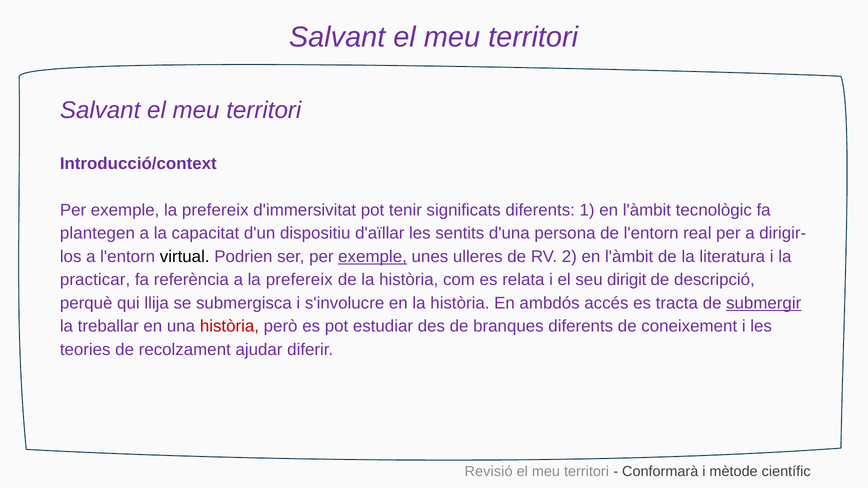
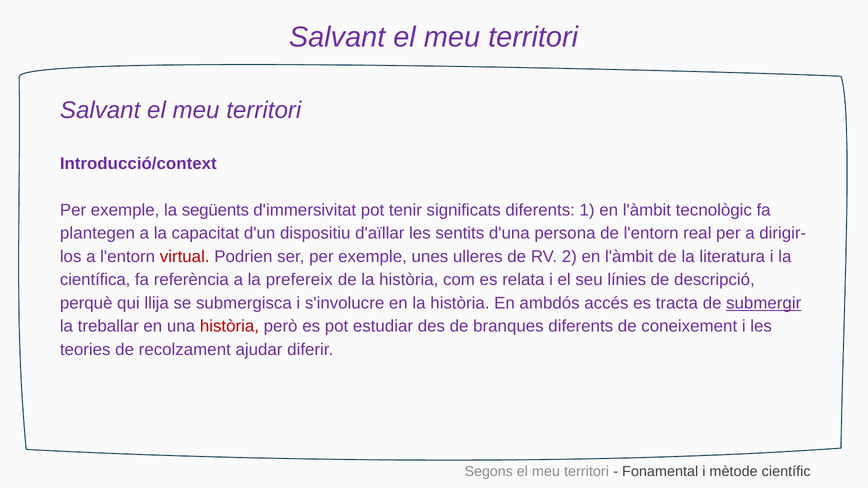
exemple la prefereix: prefereix -> següents
virtual colour: black -> red
exemple at (373, 257) underline: present -> none
practicar: practicar -> científica
dirigit: dirigit -> línies
Revisió: Revisió -> Segons
Conformarà: Conformarà -> Fonamental
